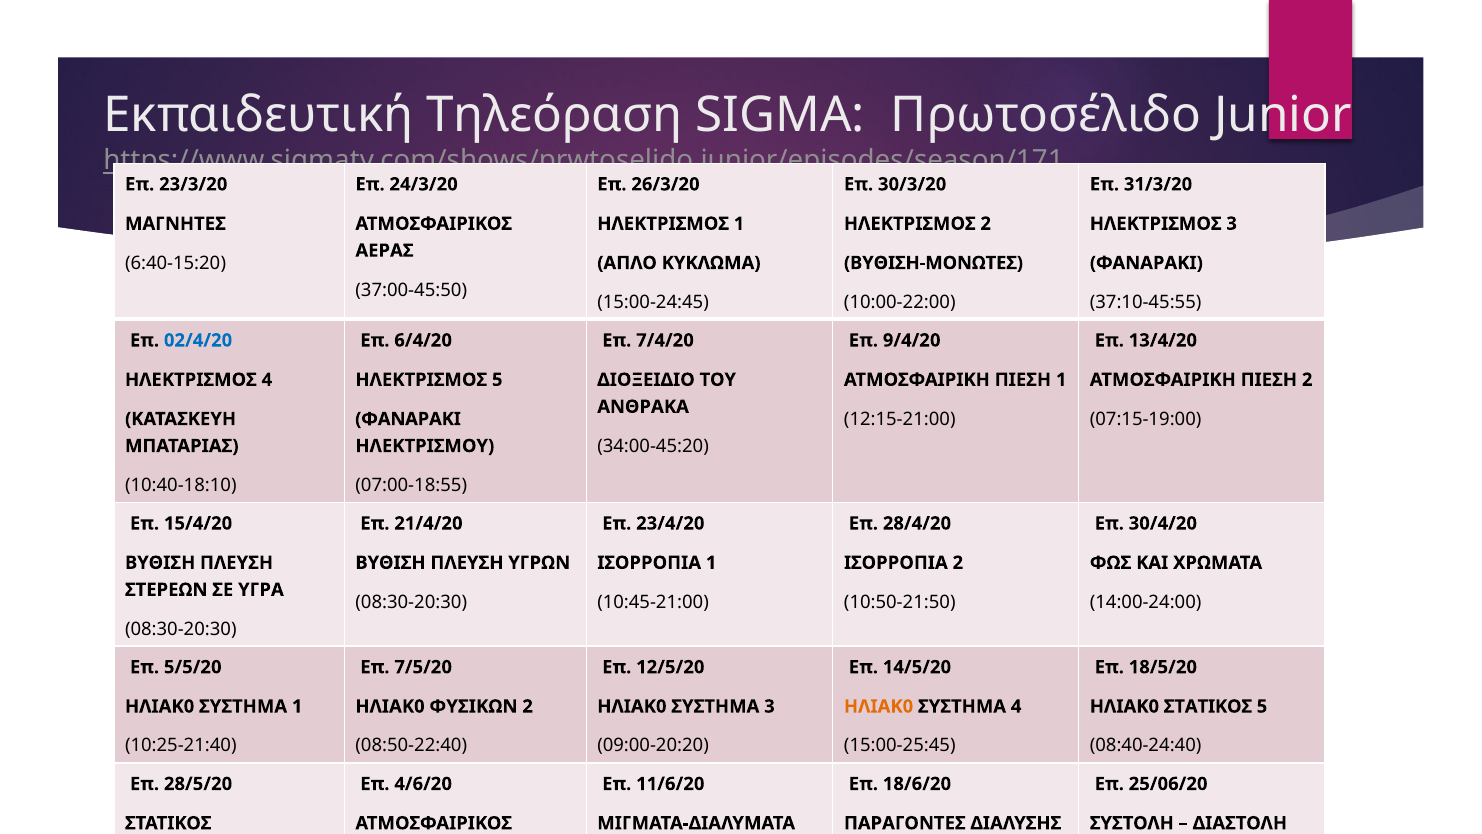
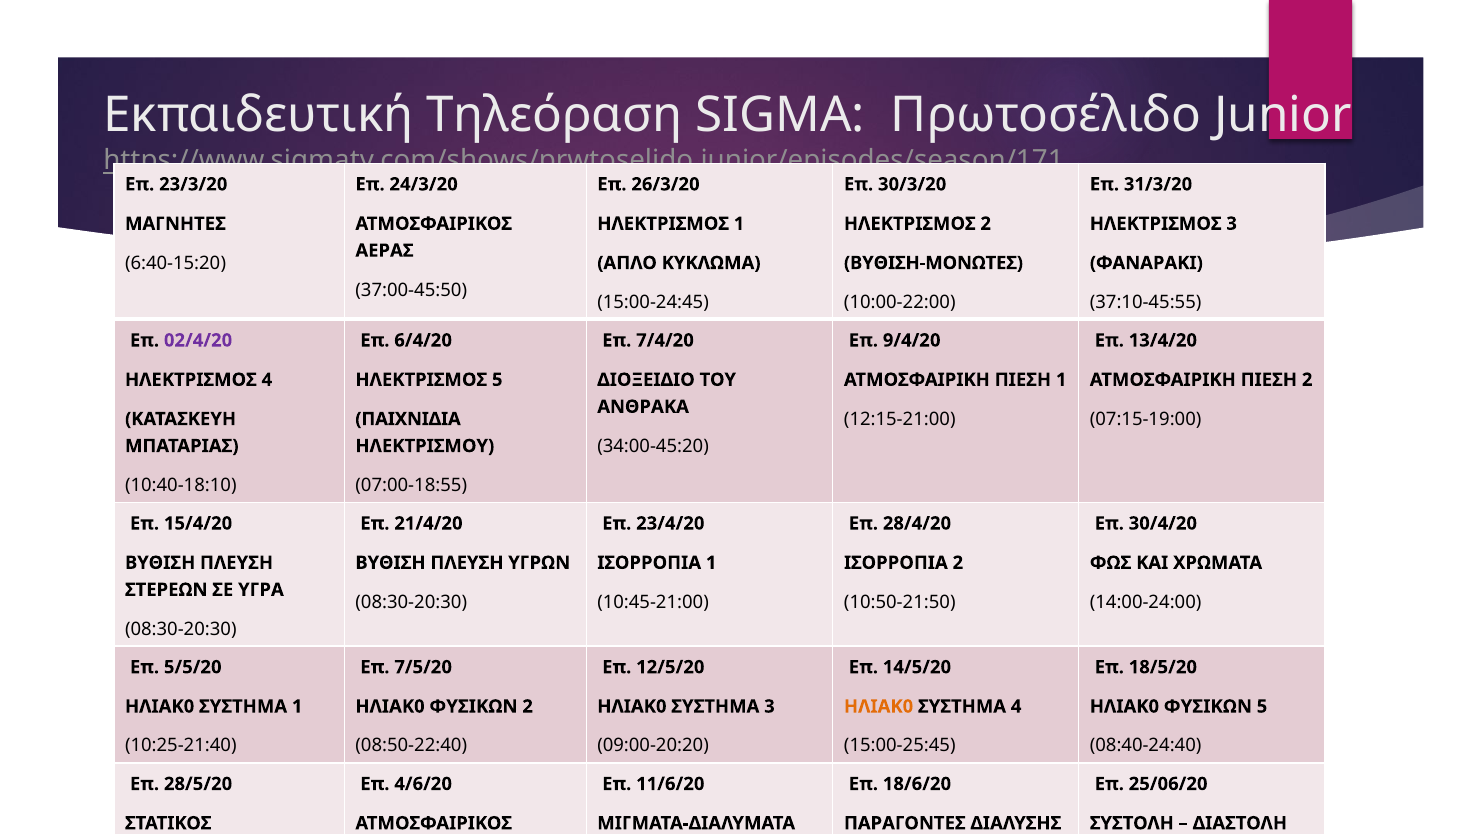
02/4/20 colour: blue -> purple
ΦΑΝΑΡΑΚΙ at (408, 419): ΦΑΝΑΡΑΚΙ -> ΠΑΙΧΝΙΔΙΑ
ΣΤΑΤΙΚΟΣ at (1208, 706): ΣΤΑΤΙΚΟΣ -> ΦΥΣΙΚΩΝ
